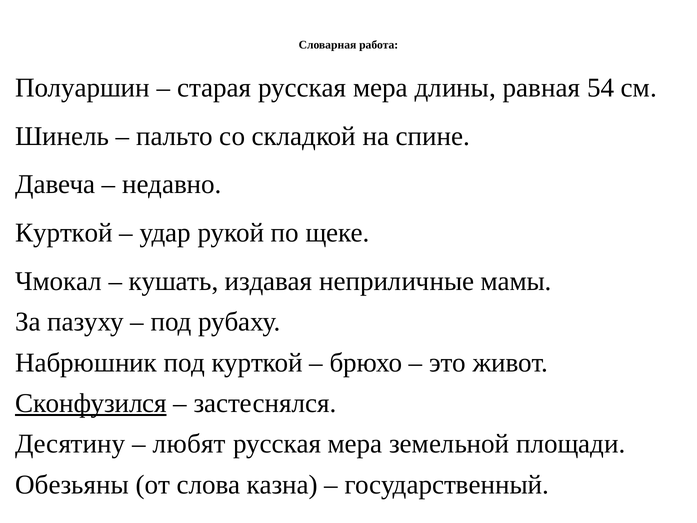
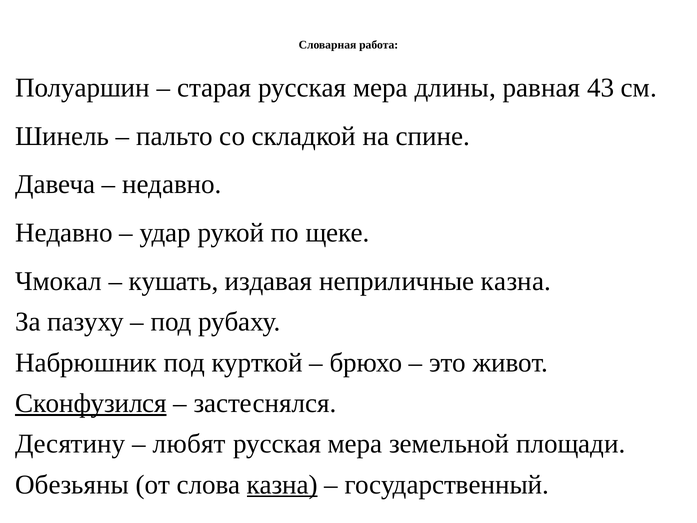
54: 54 -> 43
Курткой at (64, 233): Курткой -> Недавно
неприличные мамы: мамы -> казна
казна at (282, 484) underline: none -> present
